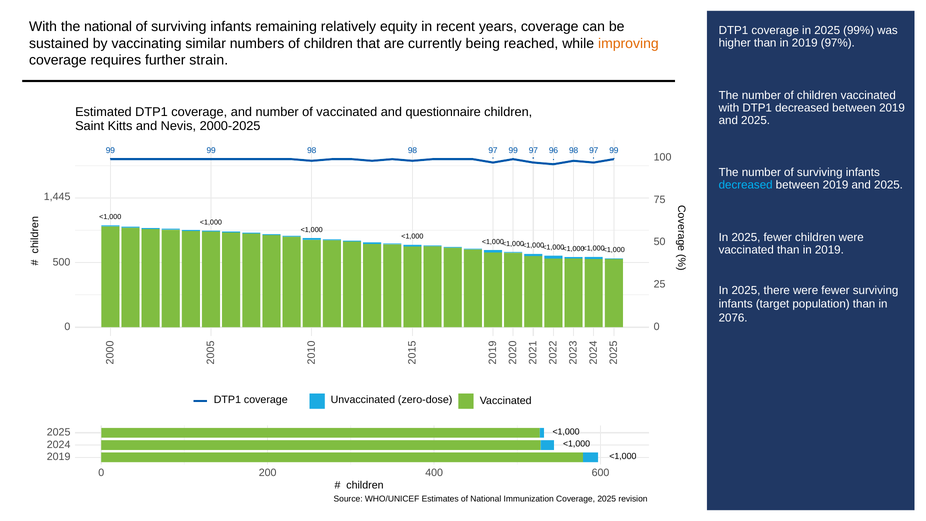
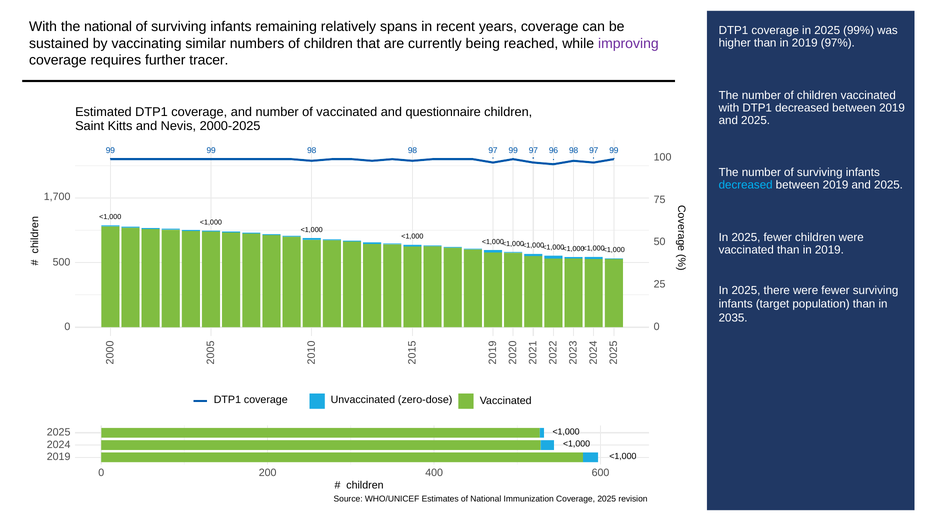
equity: equity -> spans
improving colour: orange -> purple
strain: strain -> tracer
1,445: 1,445 -> 1,700
2076: 2076 -> 2035
